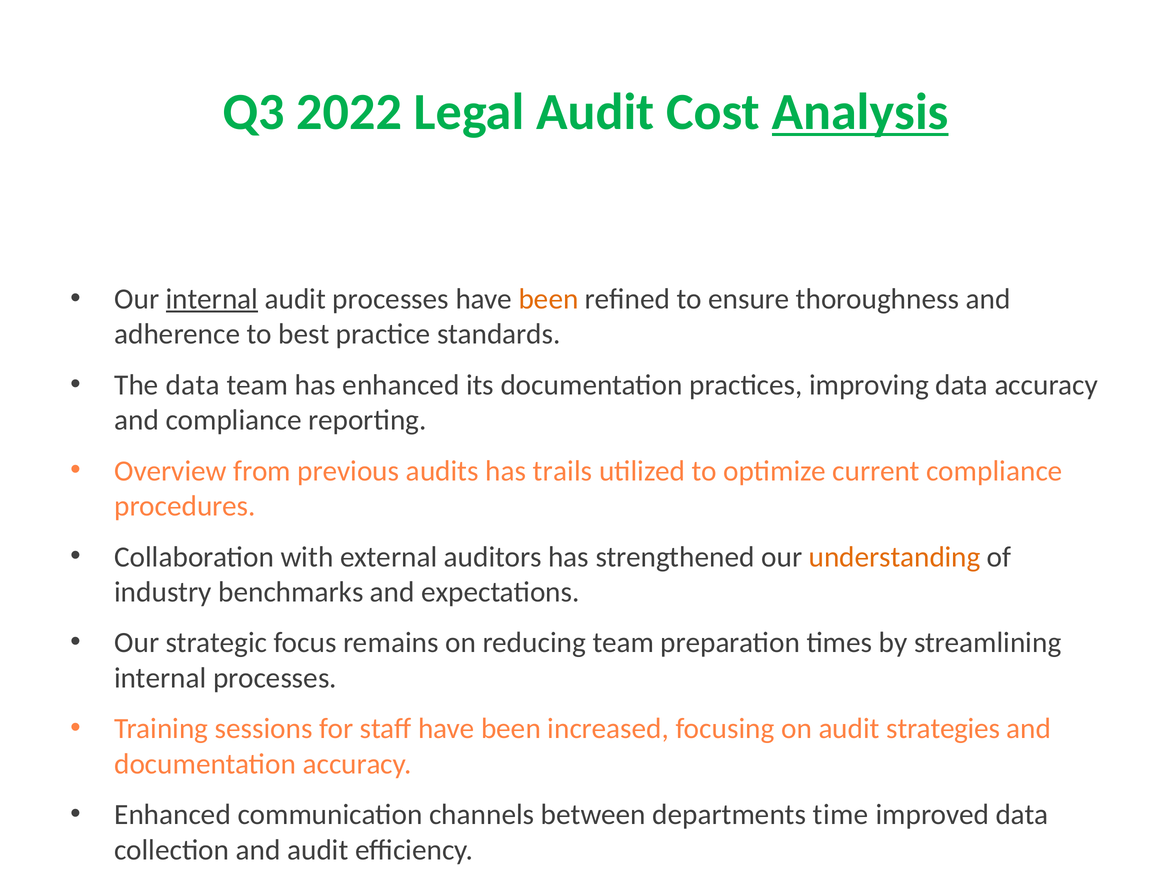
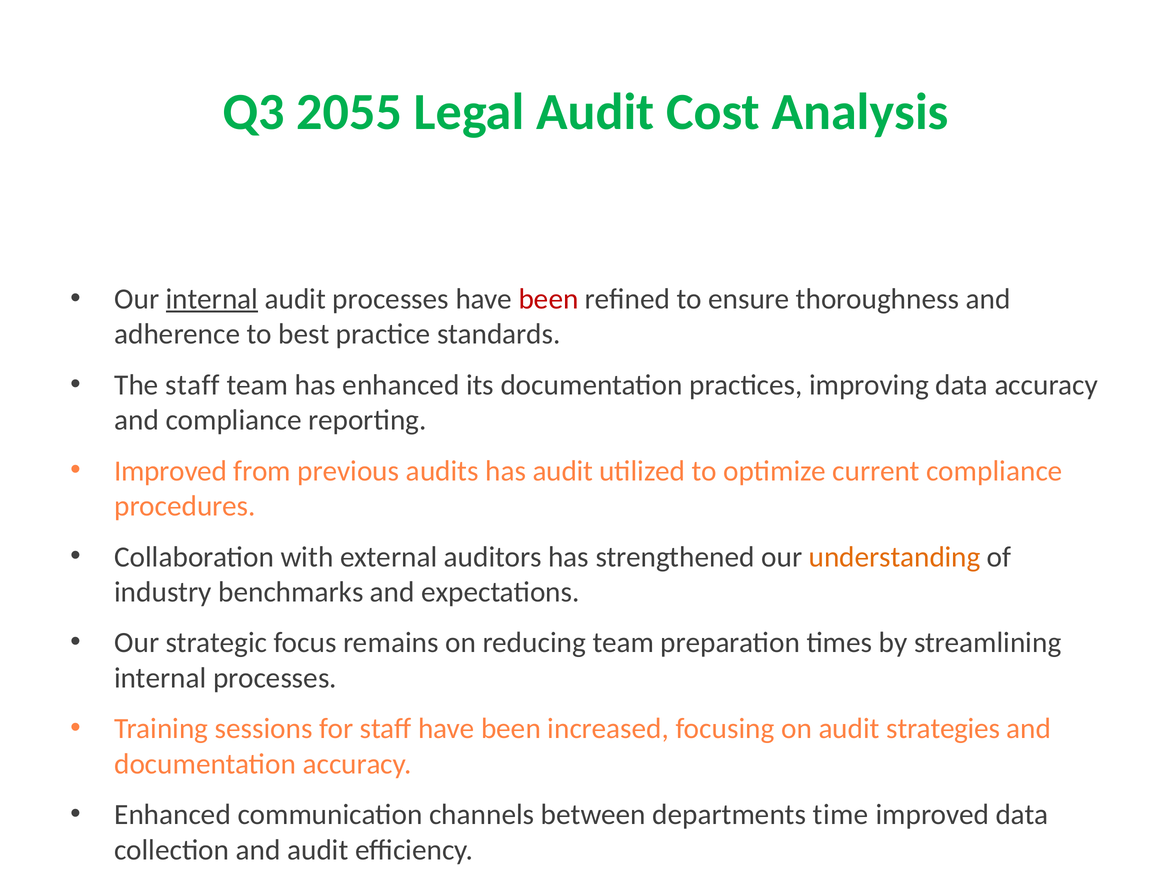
2022: 2022 -> 2055
Analysis underline: present -> none
been at (549, 299) colour: orange -> red
The data: data -> staff
Overview at (171, 471): Overview -> Improved
has trails: trails -> audit
